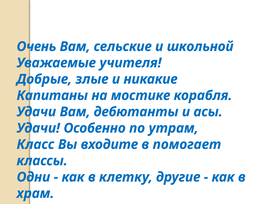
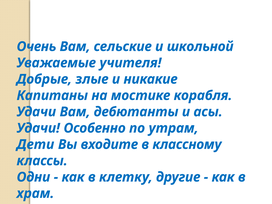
Класс: Класс -> Дети
помогает: помогает -> классному
